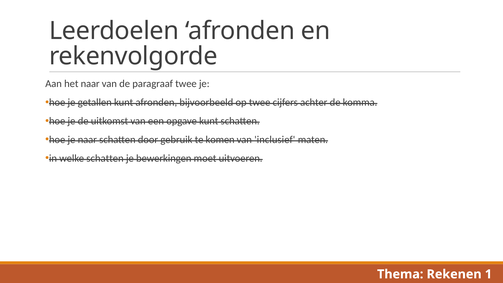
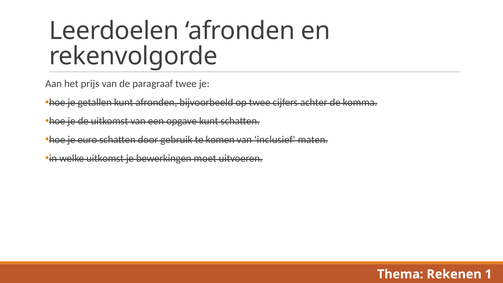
het naar: naar -> prijs
je naar: naar -> euro
welke schatten: schatten -> uitkomst
